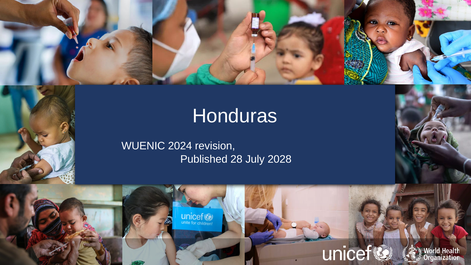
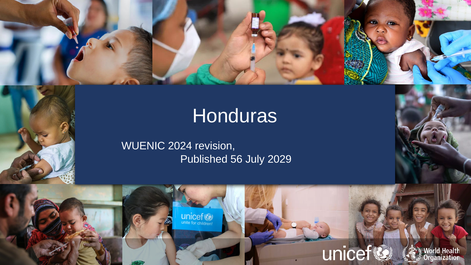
28: 28 -> 56
2028: 2028 -> 2029
